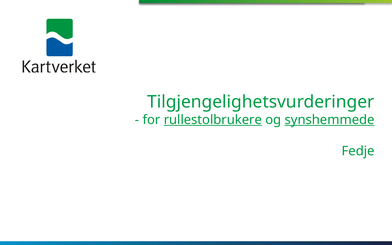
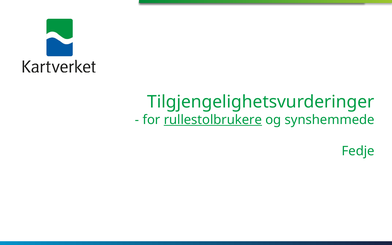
synshemmede underline: present -> none
